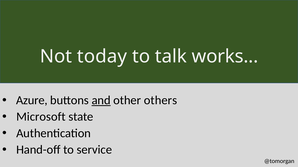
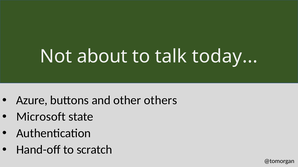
today: today -> about
works: works -> today
and underline: present -> none
service: service -> scratch
